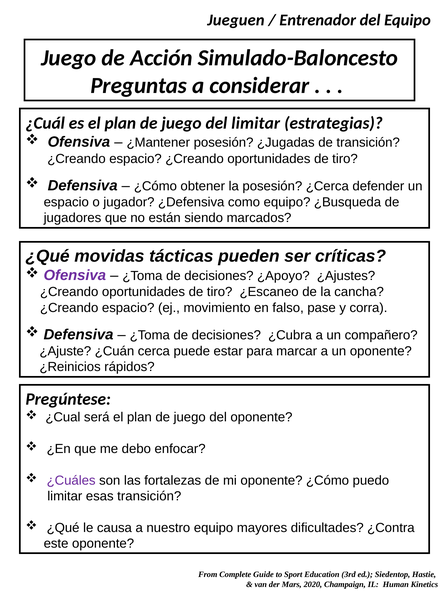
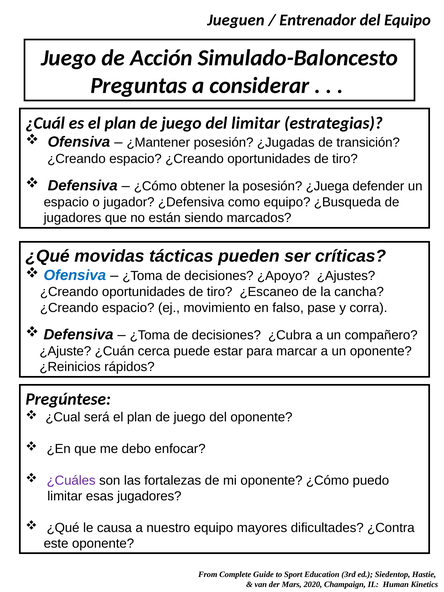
¿Cerca: ¿Cerca -> ¿Juega
Ofensiva at (75, 275) colour: purple -> blue
esas transición: transición -> jugadores
